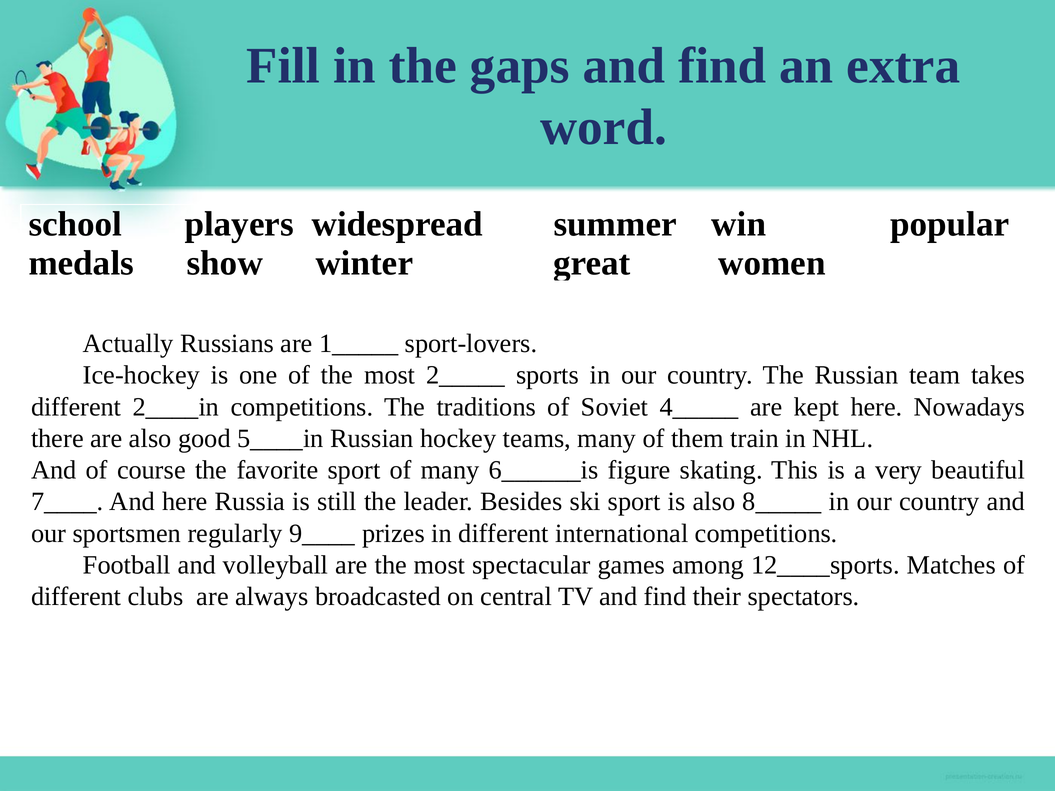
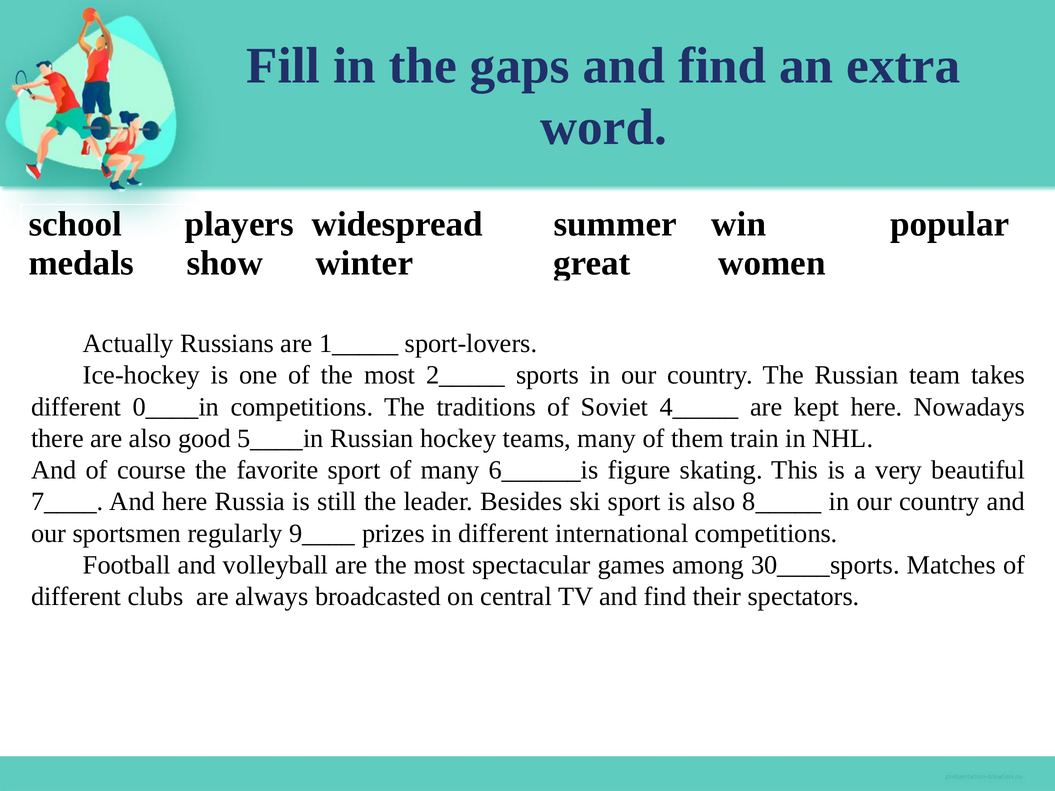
2____in: 2____in -> 0____in
12____sports: 12____sports -> 30____sports
